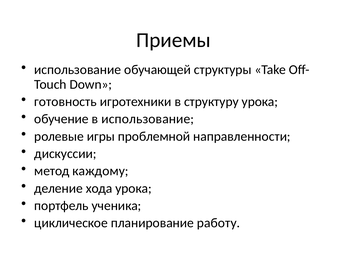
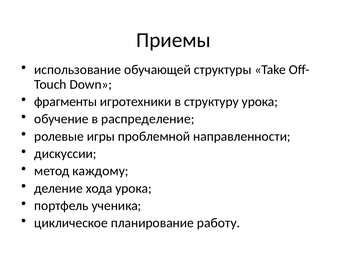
готовность: готовность -> фрагменты
в использование: использование -> распределение
